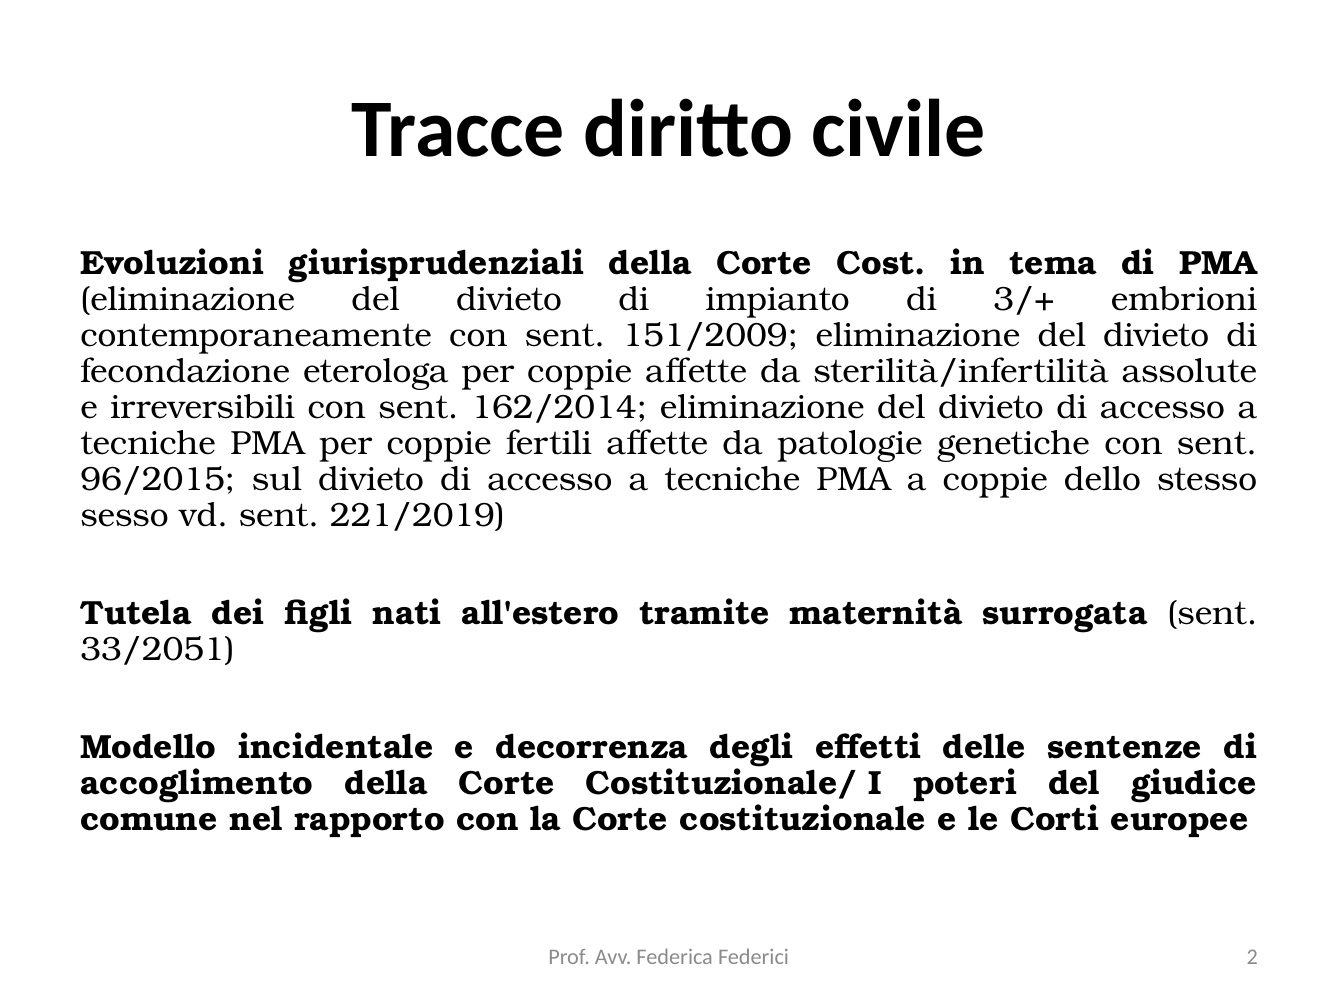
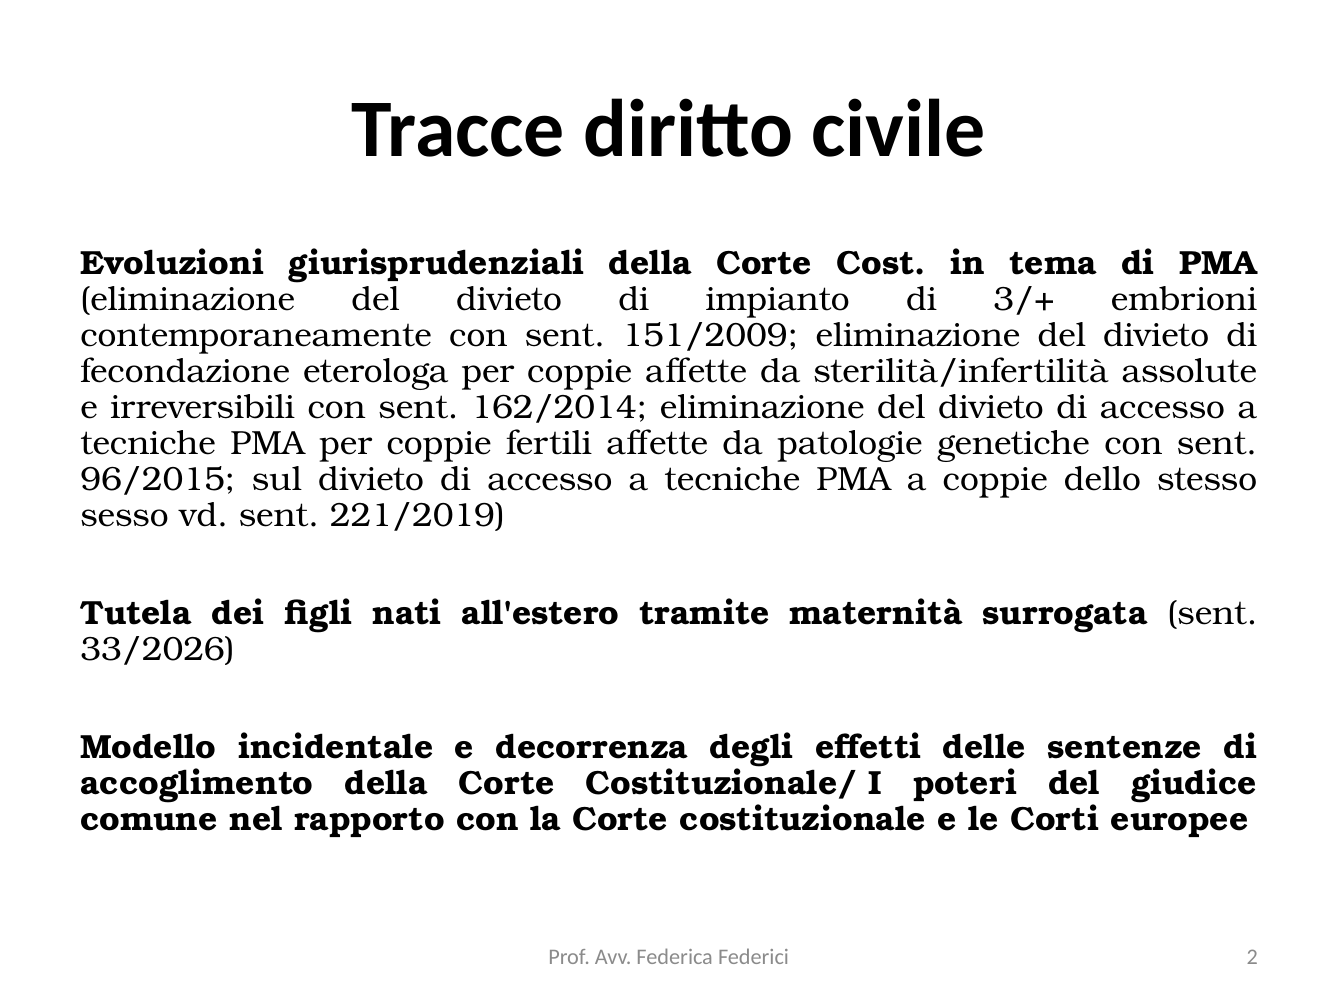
33/2051: 33/2051 -> 33/2026
